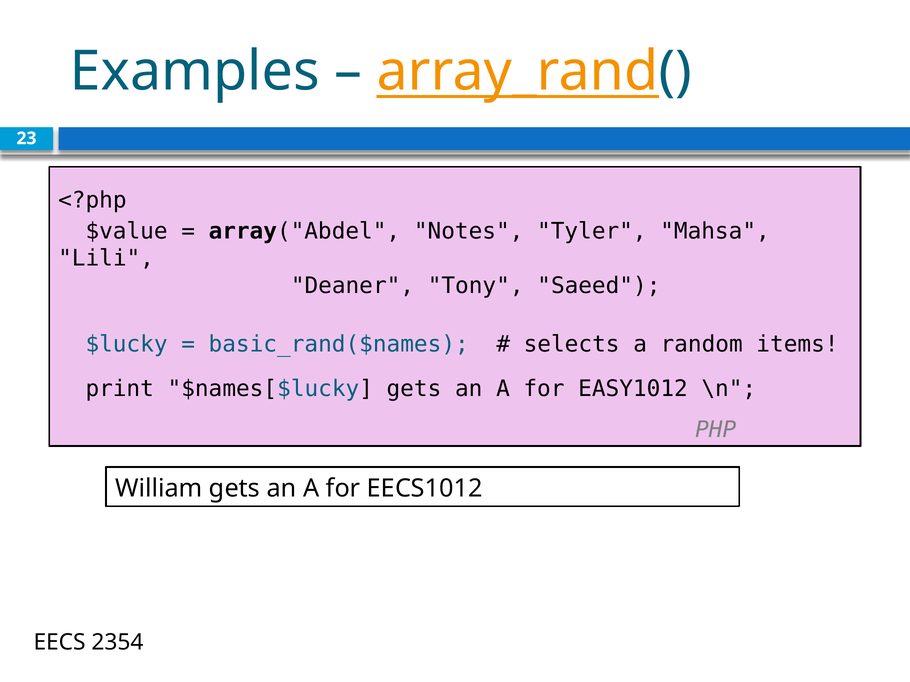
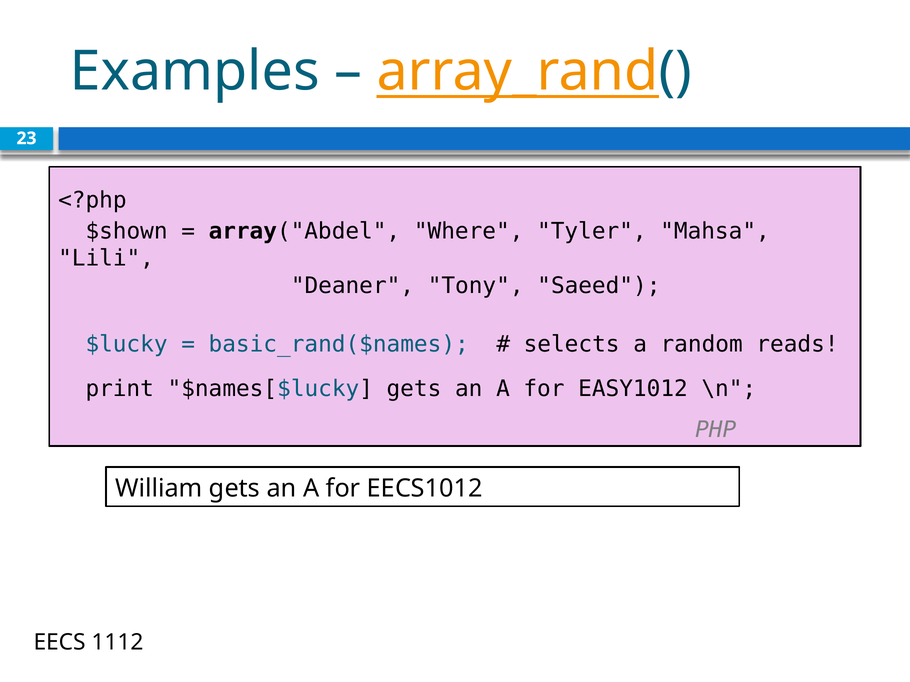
$value: $value -> $shown
Notes: Notes -> Where
items: items -> reads
2354: 2354 -> 1112
